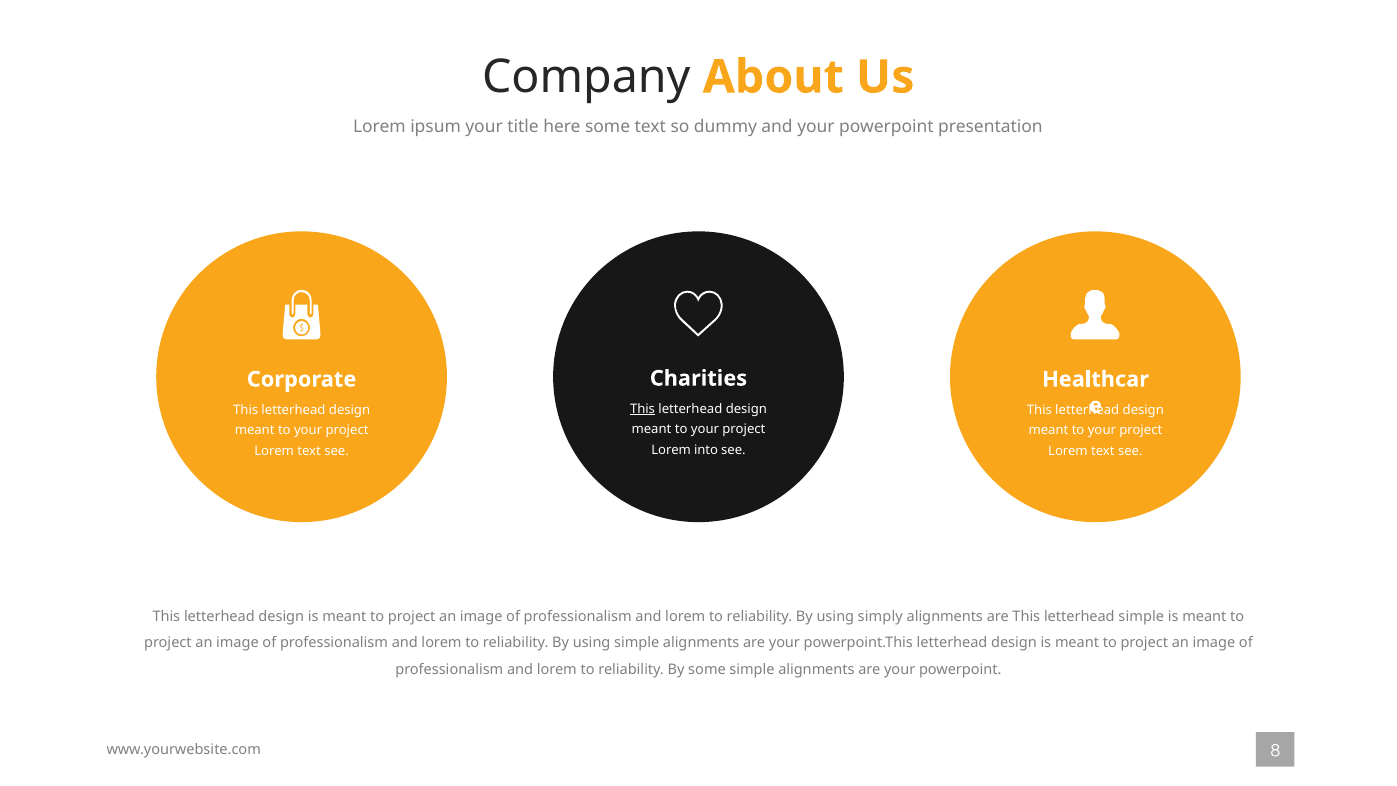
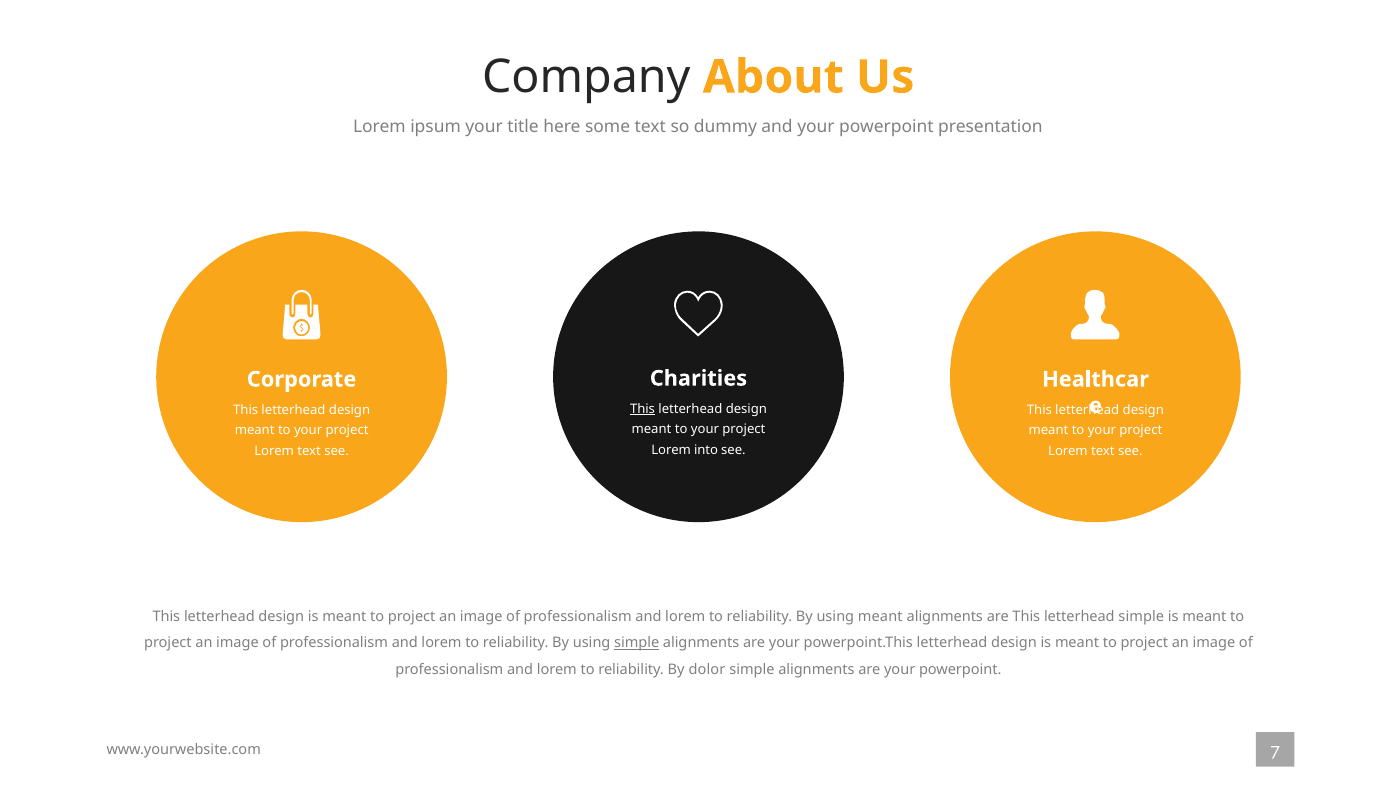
using simply: simply -> meant
simple at (637, 643) underline: none -> present
By some: some -> dolor
8: 8 -> 7
